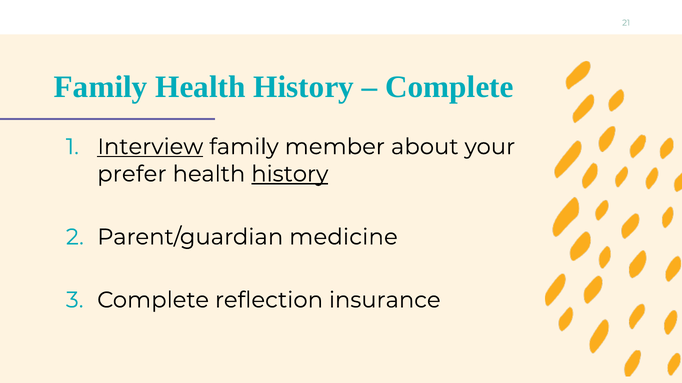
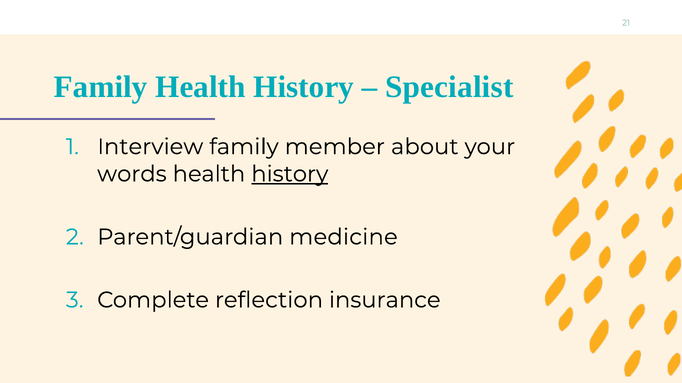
Complete at (449, 87): Complete -> Specialist
Interview underline: present -> none
prefer: prefer -> words
